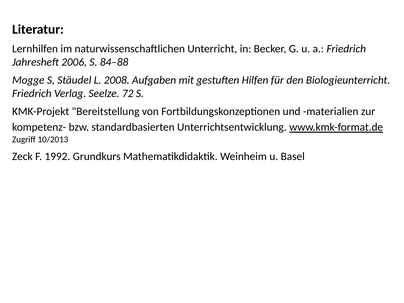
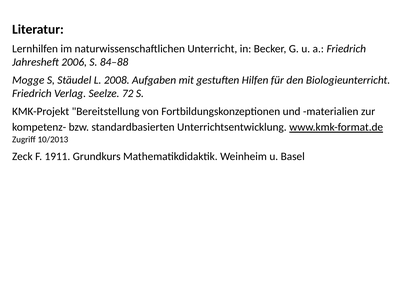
1992: 1992 -> 1911
